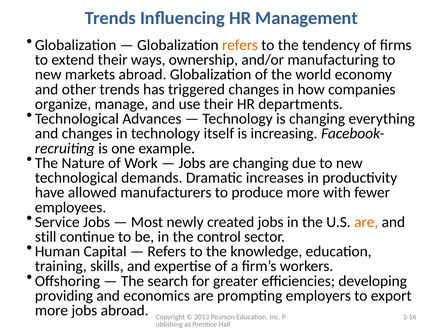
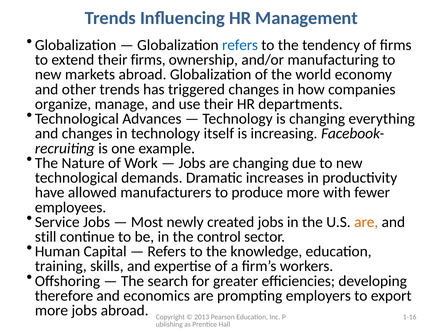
refers at (240, 45) colour: orange -> blue
their ways: ways -> firms
providing: providing -> therefore
